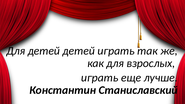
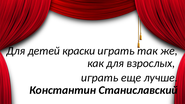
детей детей: детей -> краски
